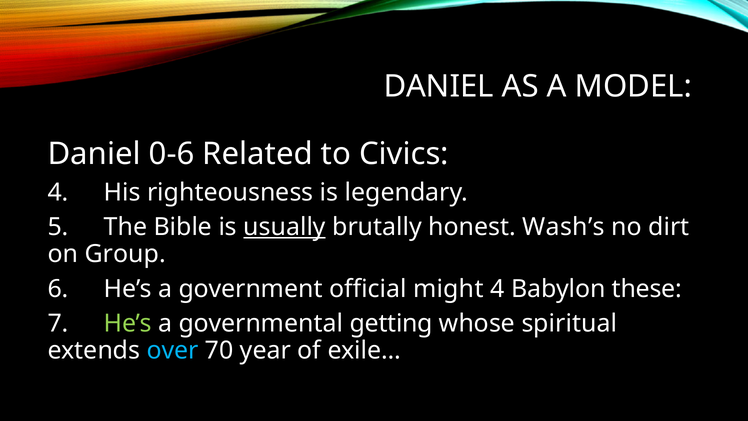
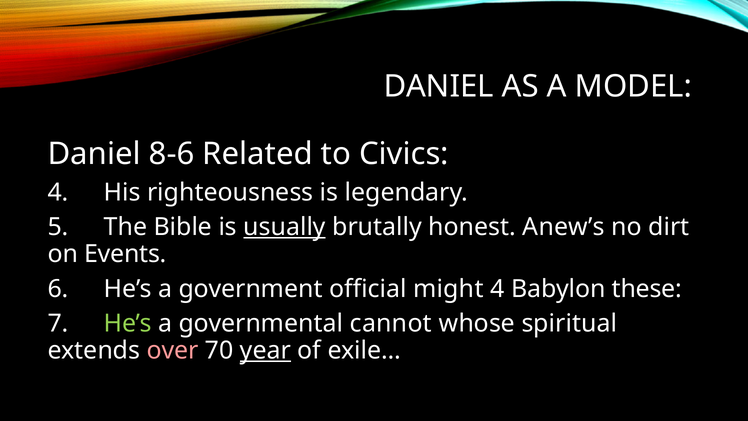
0-6: 0-6 -> 8-6
Wash’s: Wash’s -> Anew’s
Group: Group -> Events
getting: getting -> cannot
over colour: light blue -> pink
year underline: none -> present
